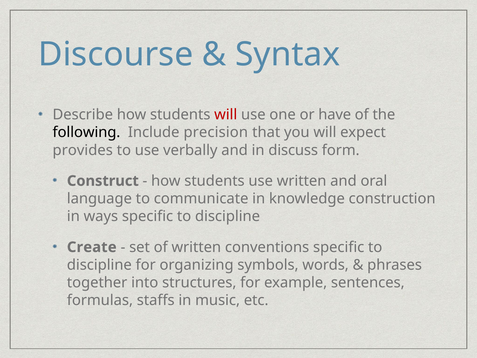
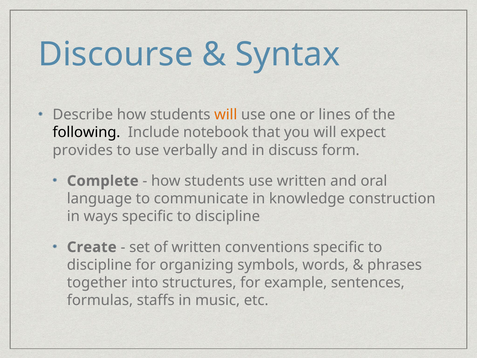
will at (226, 115) colour: red -> orange
have: have -> lines
precision: precision -> notebook
Construct: Construct -> Complete
